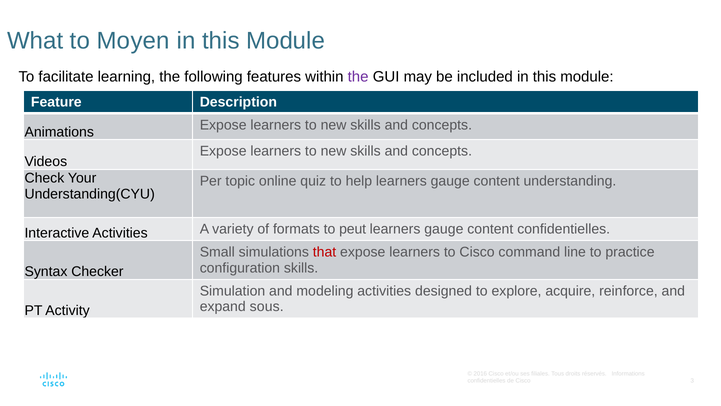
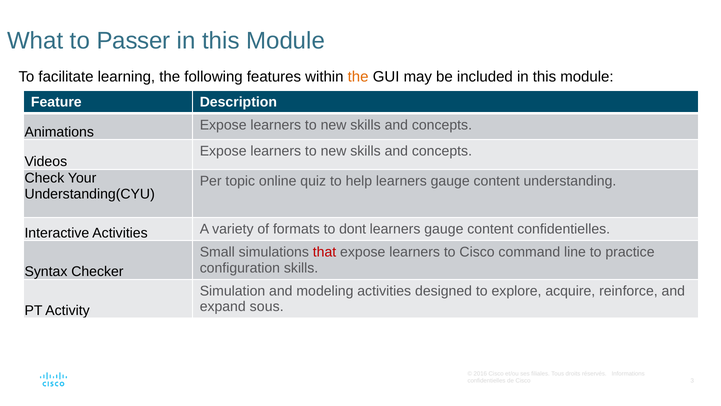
Moyen: Moyen -> Passer
the at (358, 77) colour: purple -> orange
peut: peut -> dont
